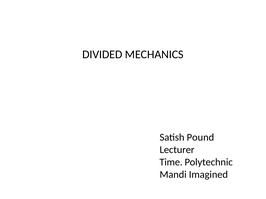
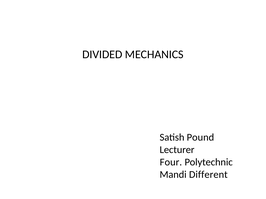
Time: Time -> Four
Imagined: Imagined -> Different
